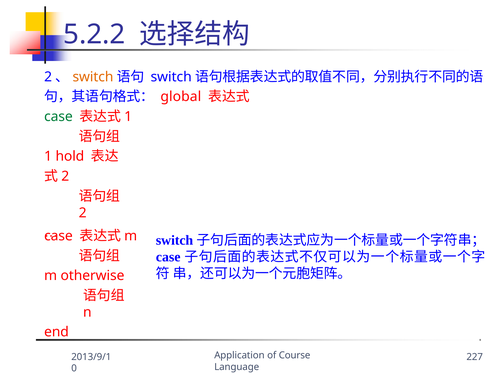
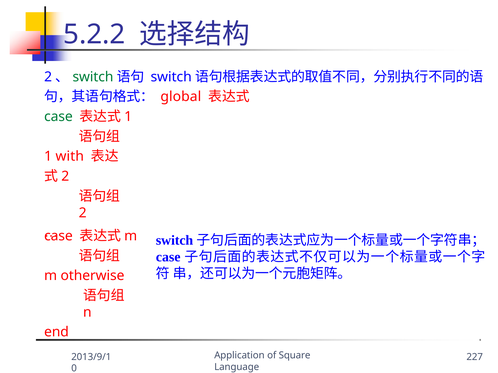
switch at (93, 77) colour: orange -> green
hold: hold -> with
Course: Course -> Square
